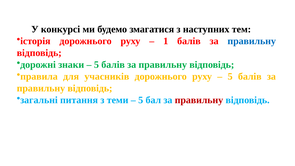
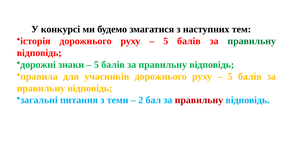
1 at (166, 41): 1 -> 5
правильну at (252, 41) colour: blue -> green
5 at (141, 100): 5 -> 2
